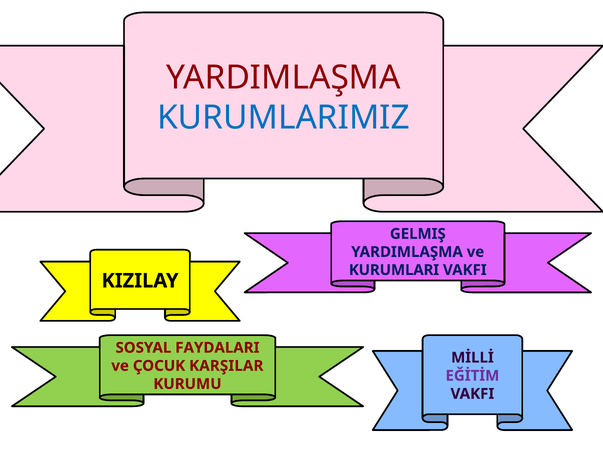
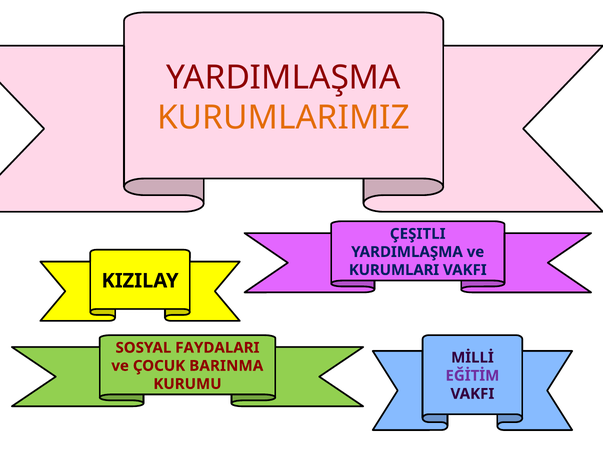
KURUMLARIMIZ colour: blue -> orange
GELMIŞ: GELMIŞ -> ÇEŞITLI
KARŞILAR: KARŞILAR -> BARINMA
